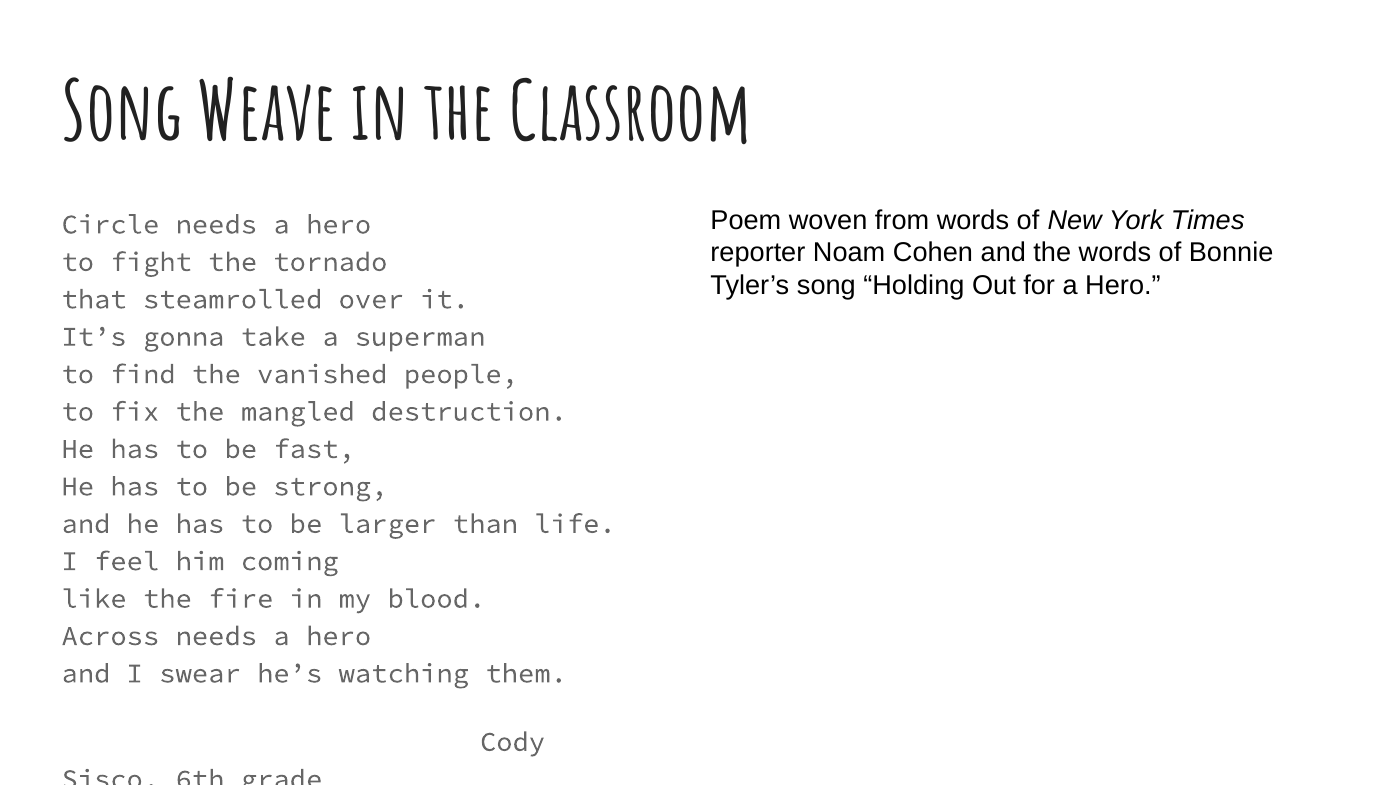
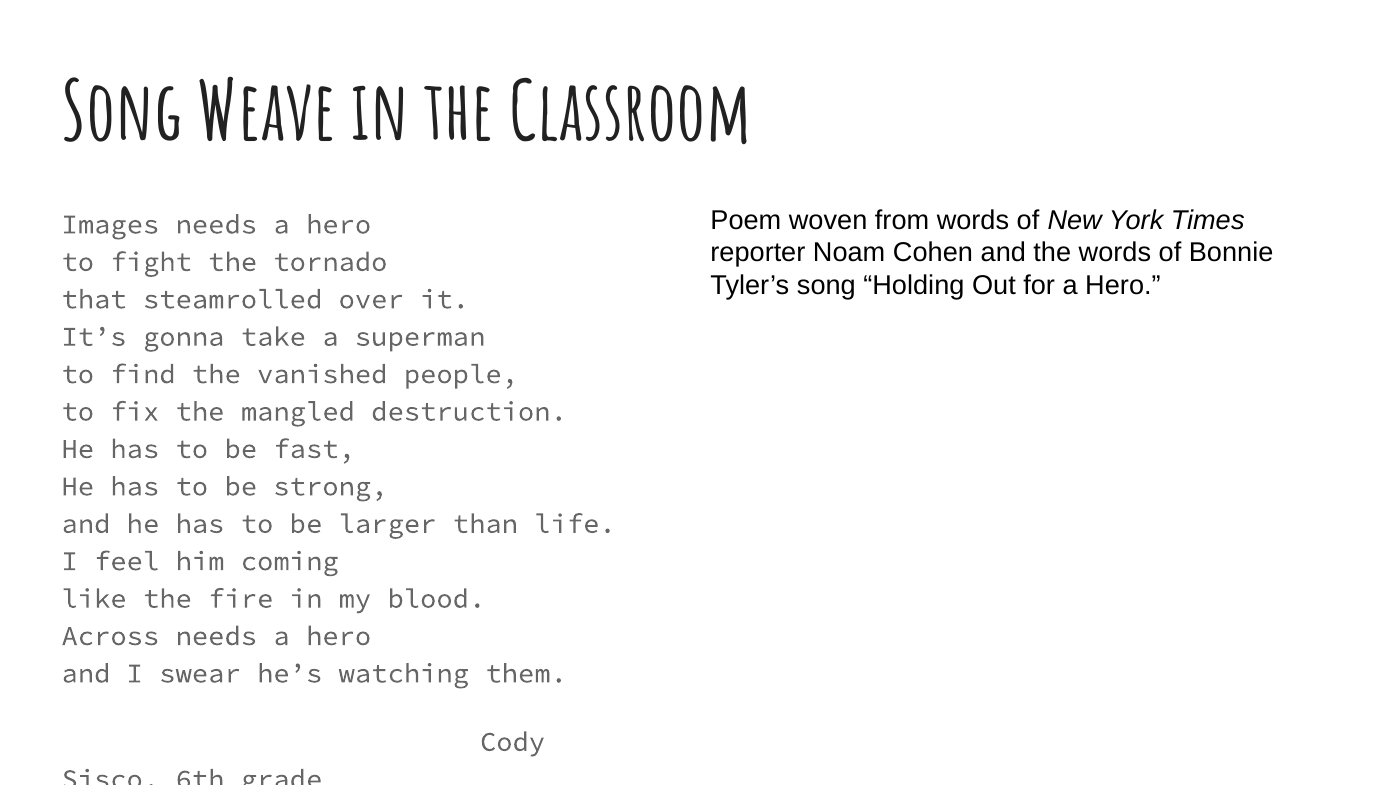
Circle: Circle -> Images
